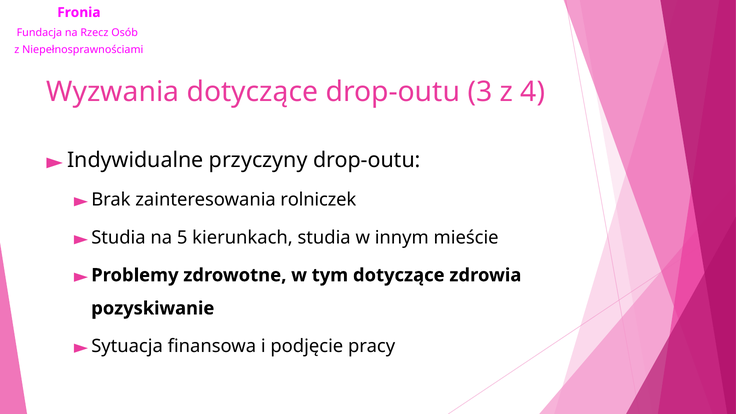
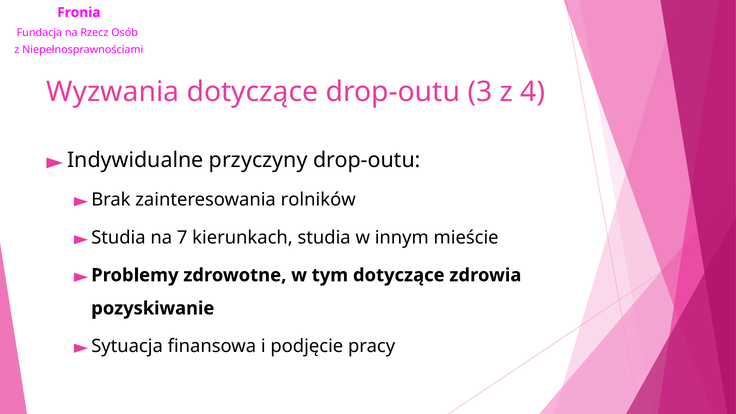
rolniczek: rolniczek -> rolników
5: 5 -> 7
